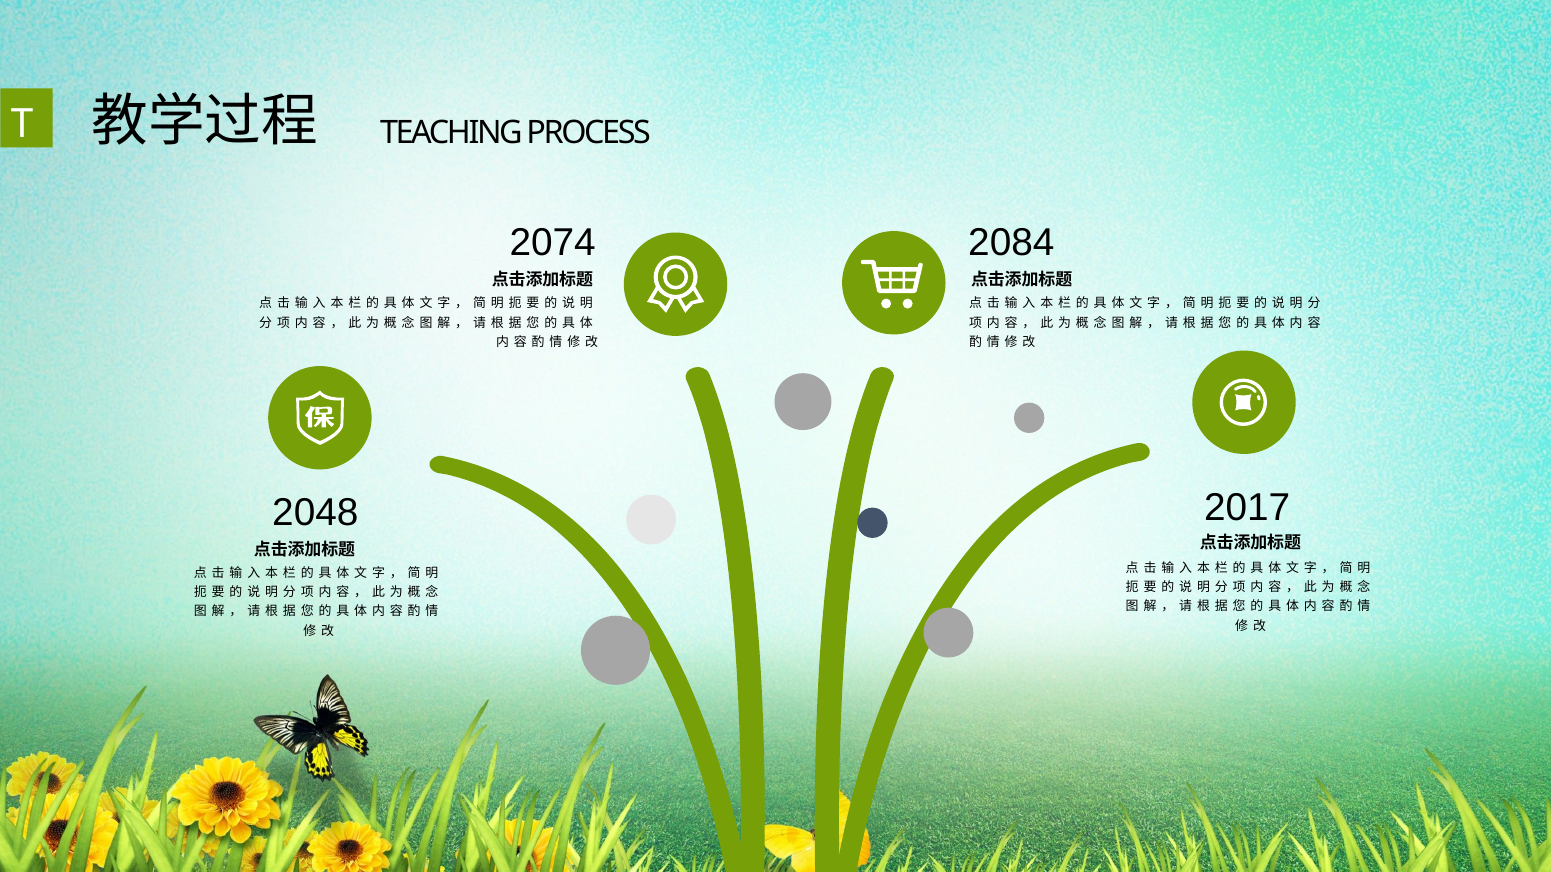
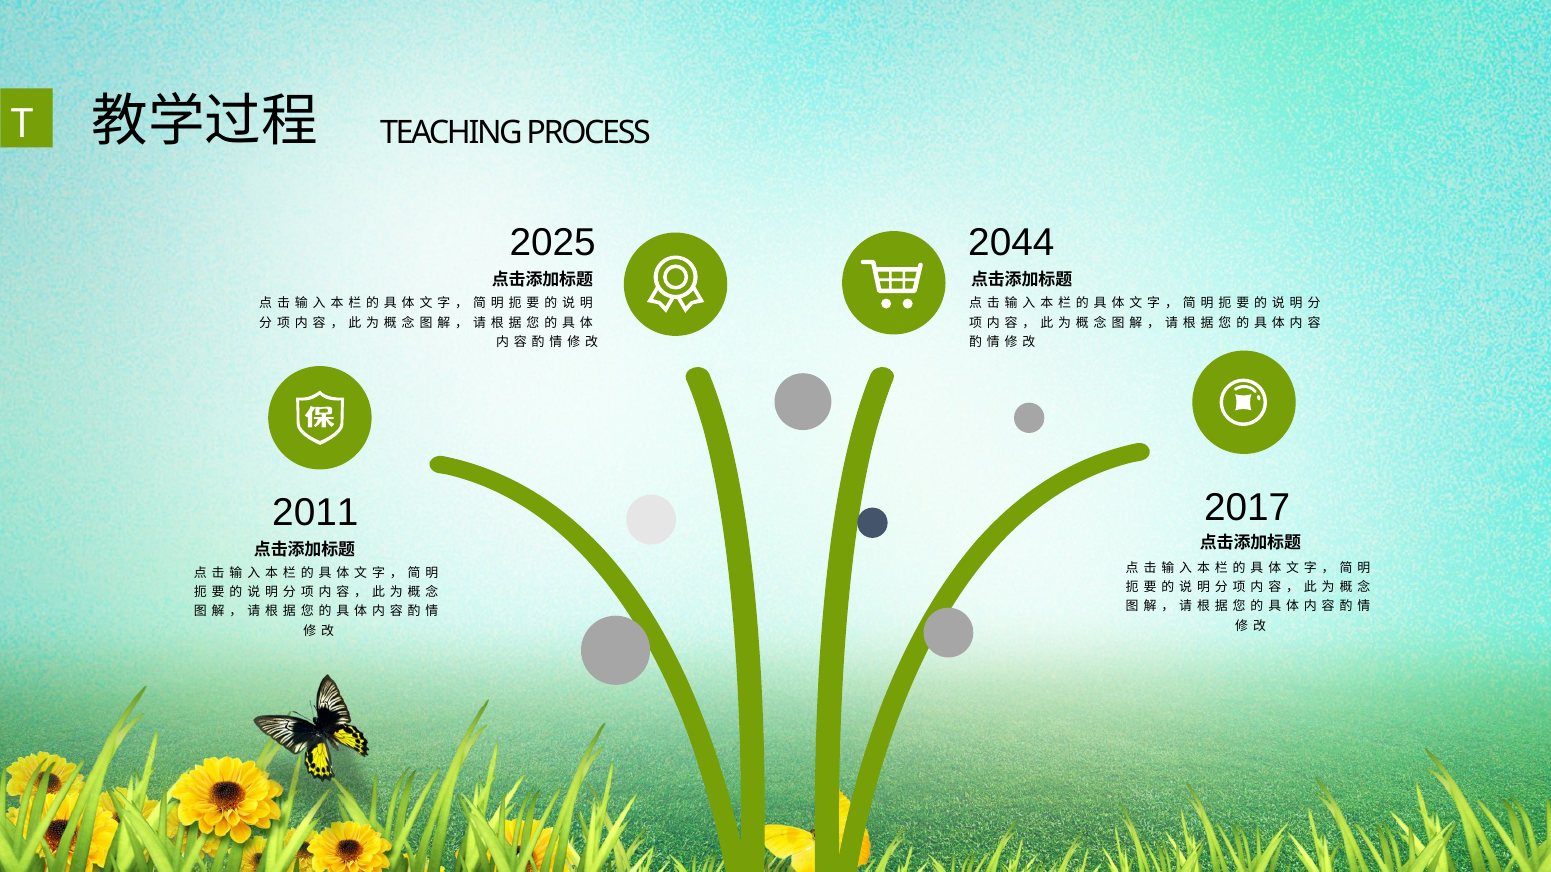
2074: 2074 -> 2025
2084: 2084 -> 2044
2048: 2048 -> 2011
